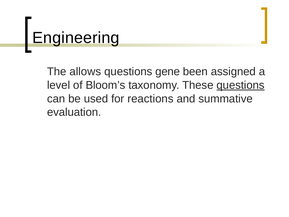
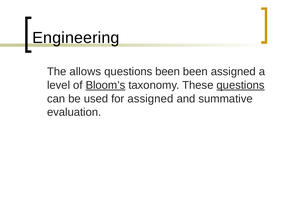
questions gene: gene -> been
Bloom’s underline: none -> present
for reactions: reactions -> assigned
